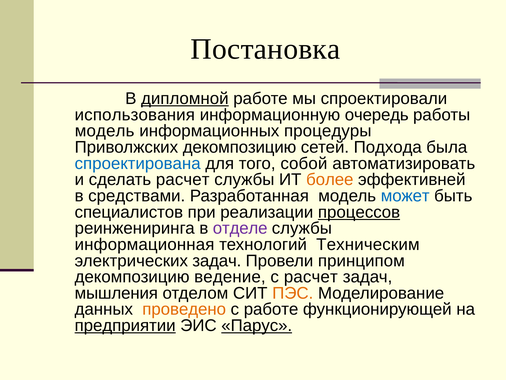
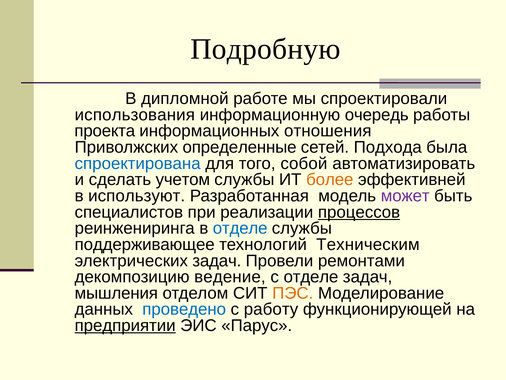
Постановка: Постановка -> Подробную
дипломной underline: present -> none
модель at (105, 131): модель -> проекта
процедуры: процедуры -> отношения
Приволжских декомпозицию: декомпозицию -> определенные
сделать расчет: расчет -> учетом
средствами: средствами -> используют
может colour: blue -> purple
отделе at (240, 228) colour: purple -> blue
информационная: информационная -> поддерживающее
принципом: принципом -> ремонтами
с расчет: расчет -> отделе
проведено colour: orange -> blue
с работе: работе -> работу
Парус underline: present -> none
